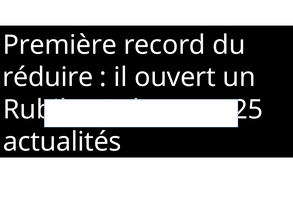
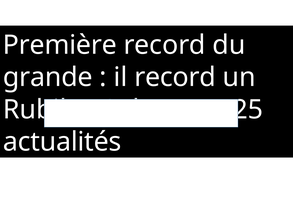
réduire: réduire -> grande
il ouvert: ouvert -> record
